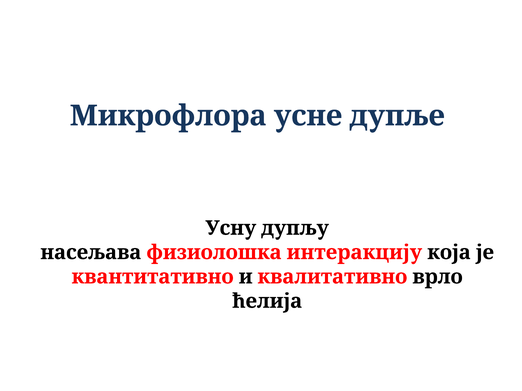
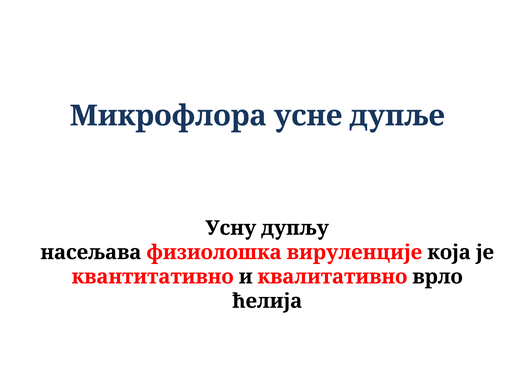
интеракцију: интеракцију -> вируленције
